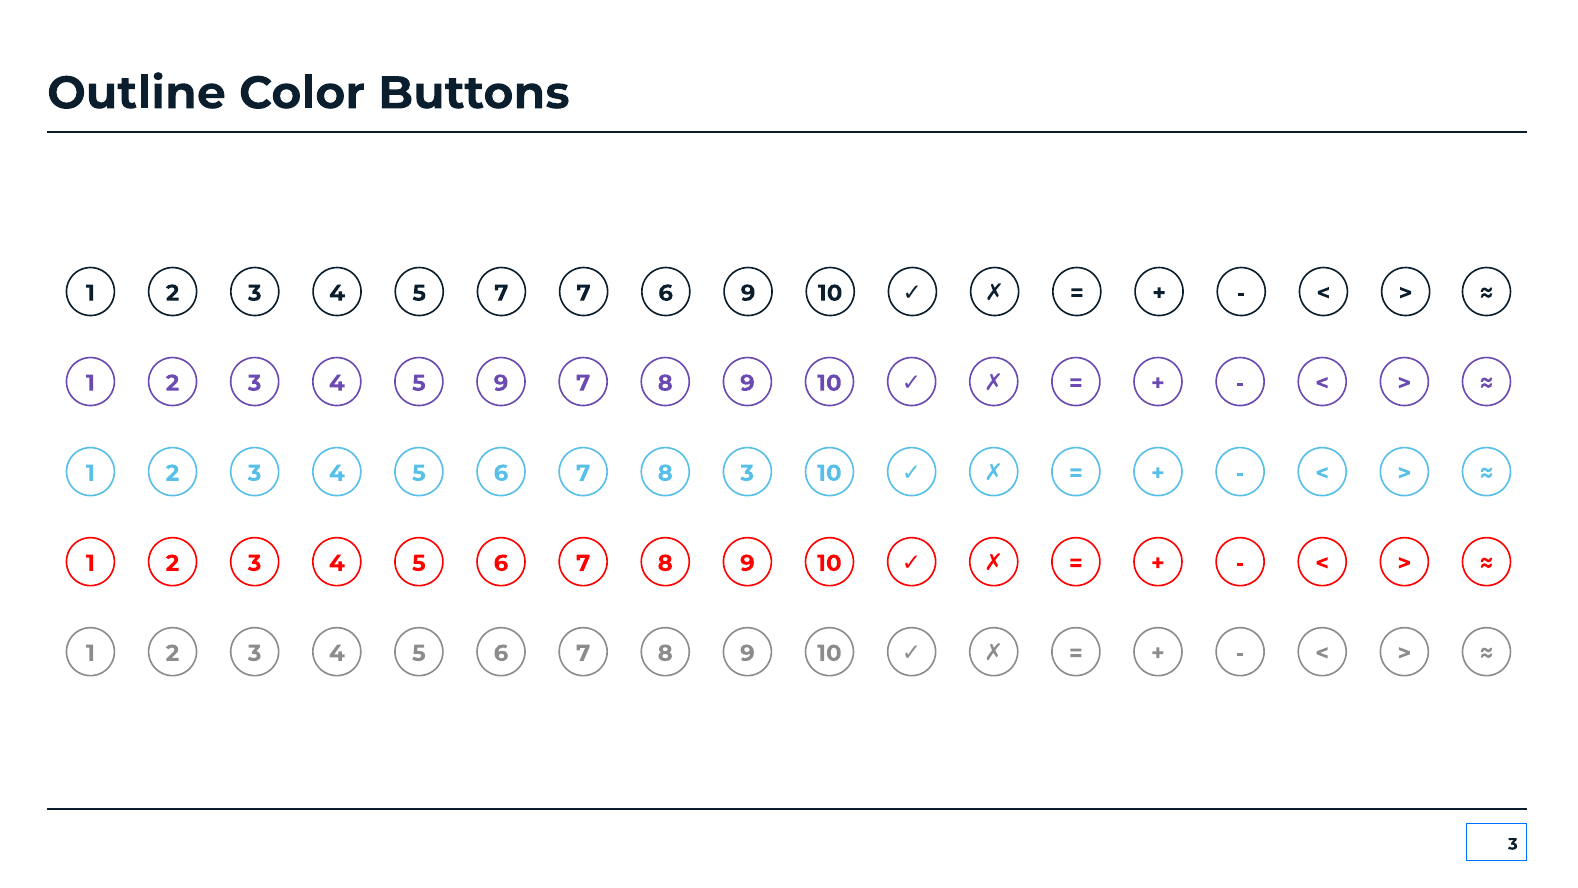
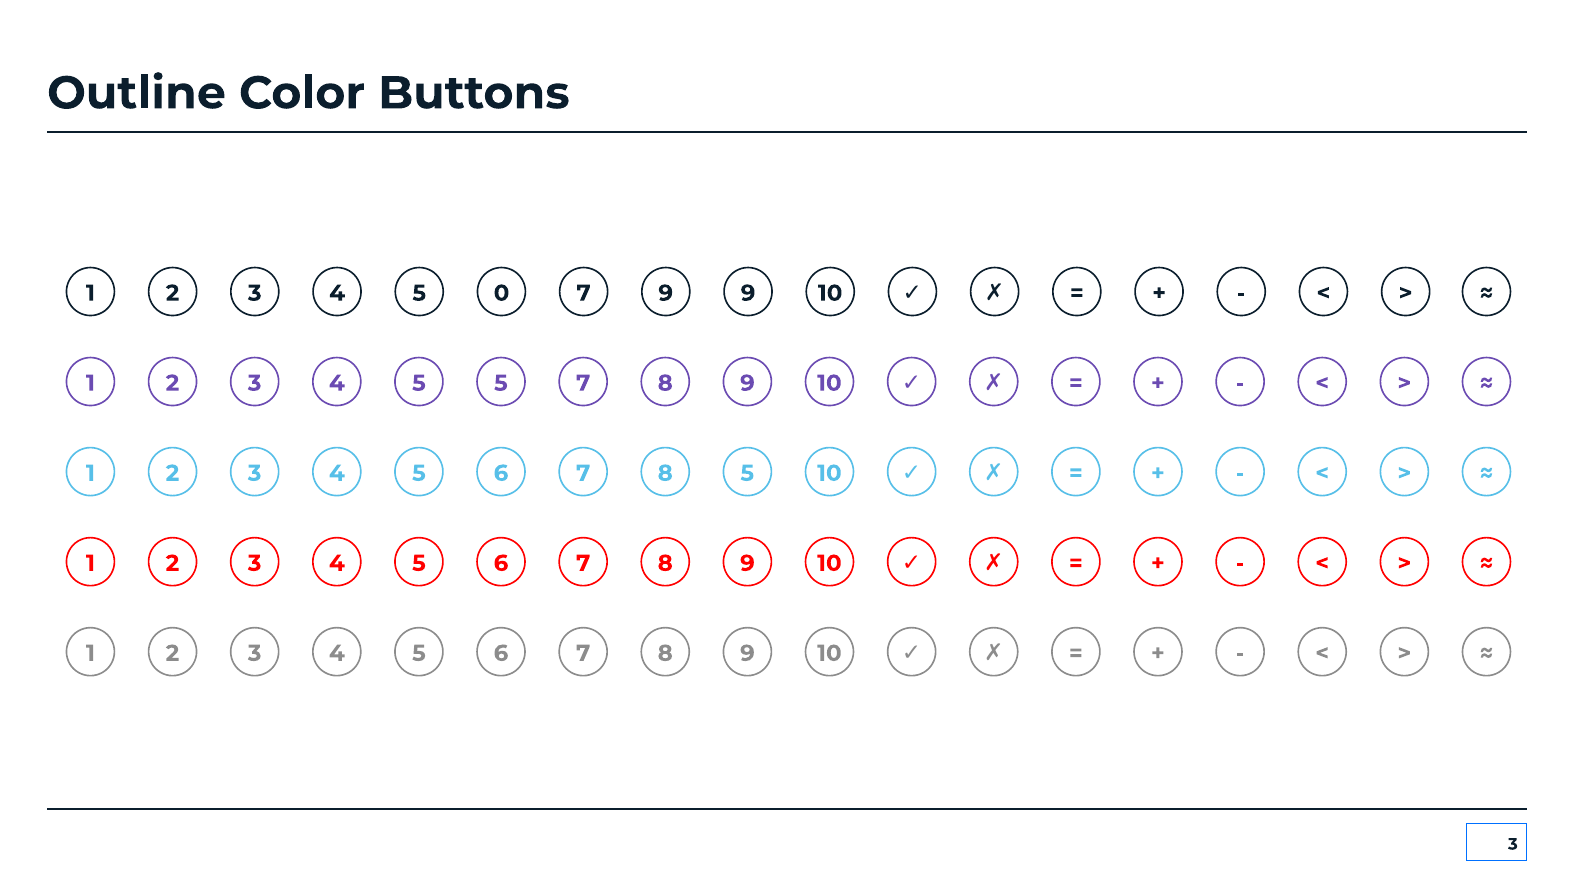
5 7: 7 -> 0
7 6: 6 -> 9
5 9: 9 -> 5
8 3: 3 -> 5
